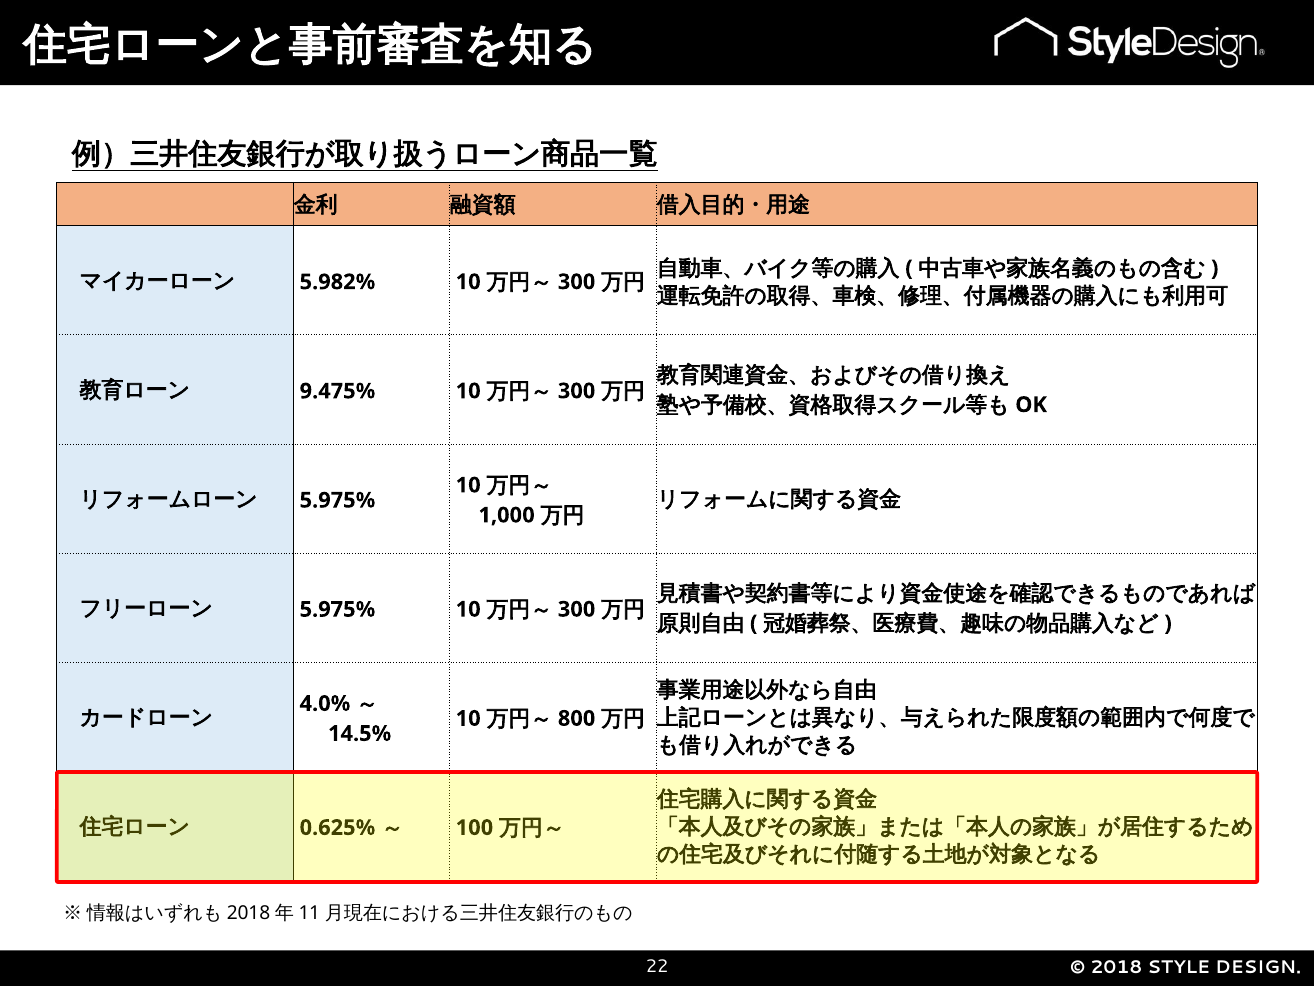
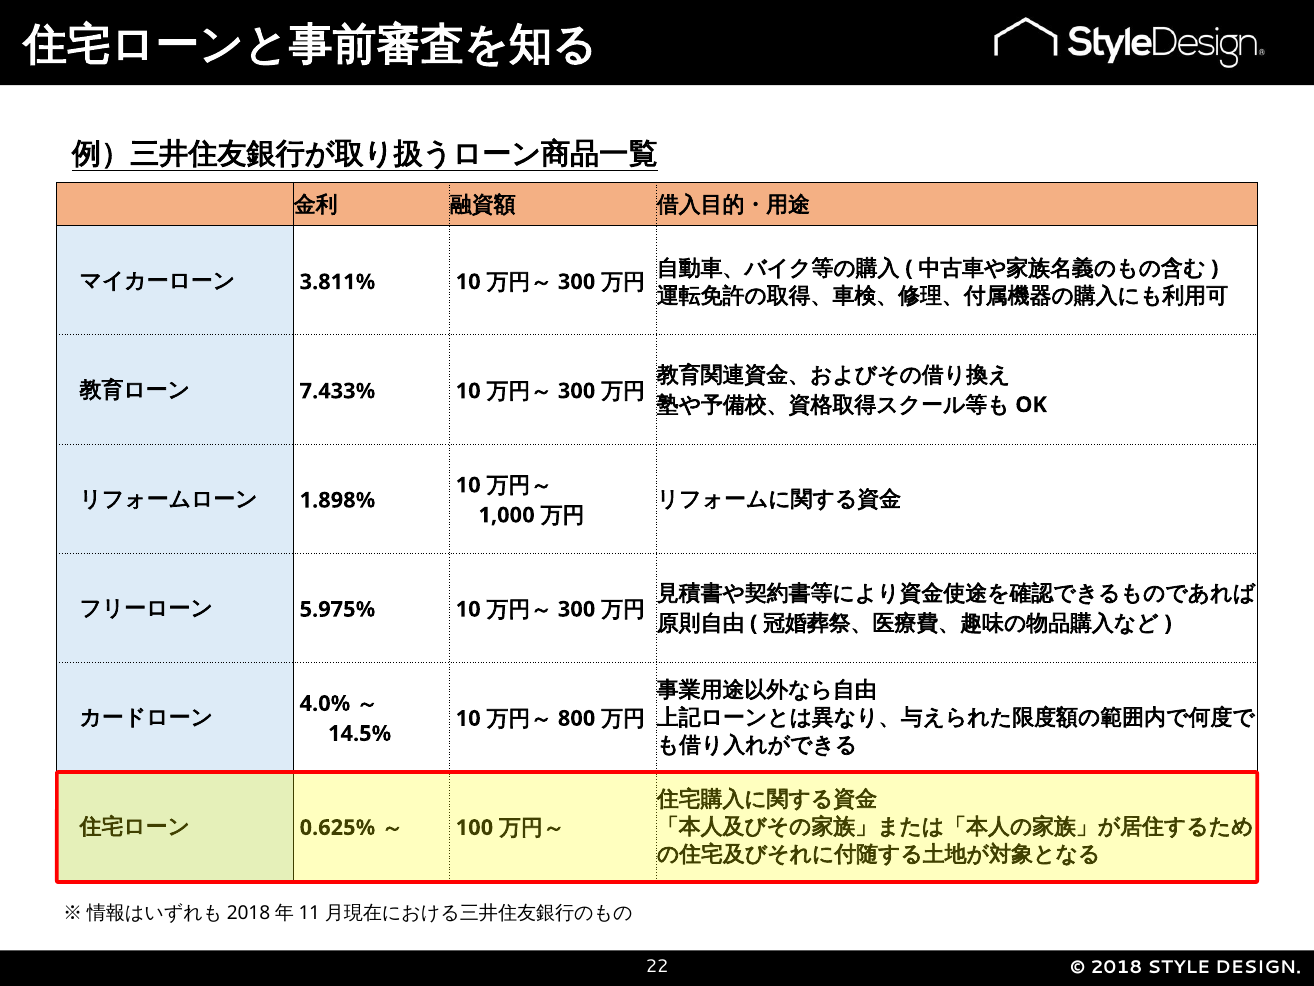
5.982%: 5.982% -> 3.811%
9.475%: 9.475% -> 7.433%
5.975% at (337, 500): 5.975% -> 1.898%
